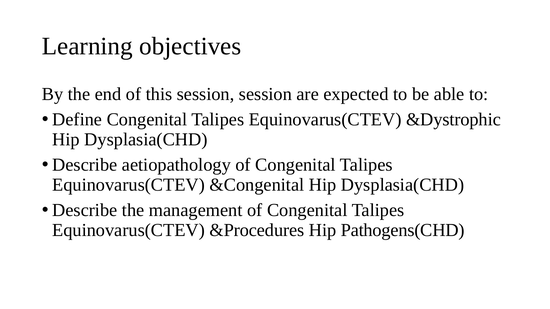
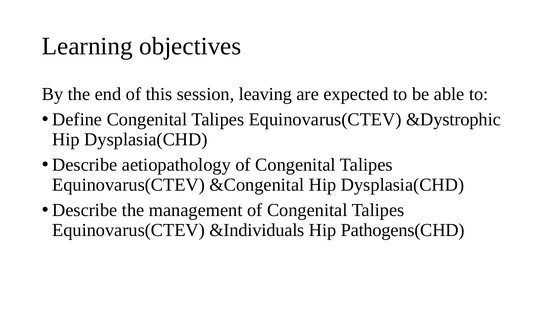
session session: session -> leaving
&Procedures: &Procedures -> &Individuals
